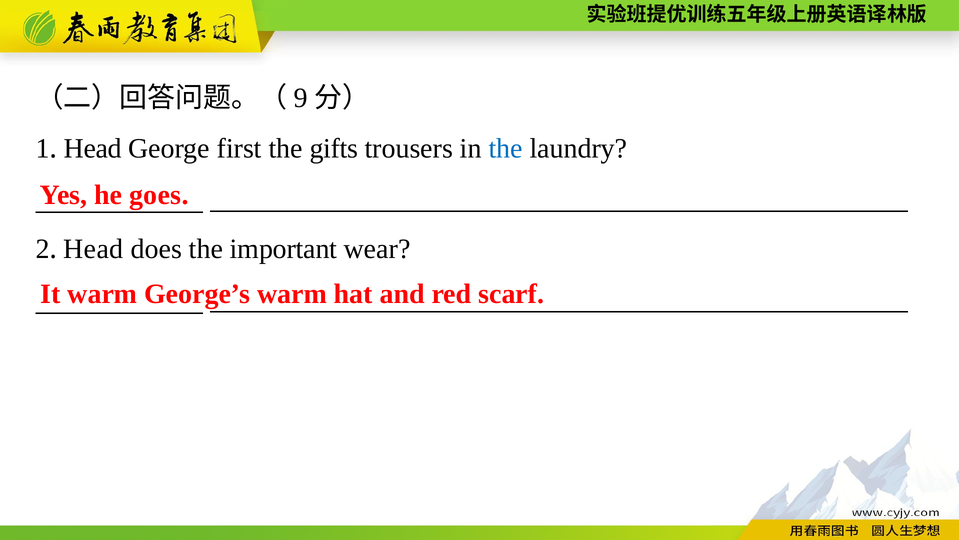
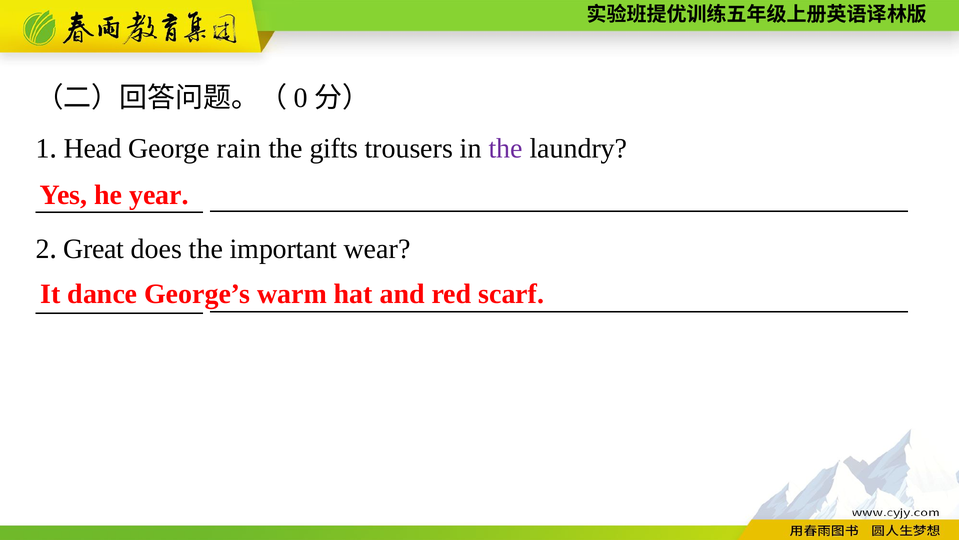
9: 9 -> 0
first: first -> rain
the at (506, 148) colour: blue -> purple
goes: goes -> year
Head at (93, 249): Head -> Great
It warm: warm -> dance
